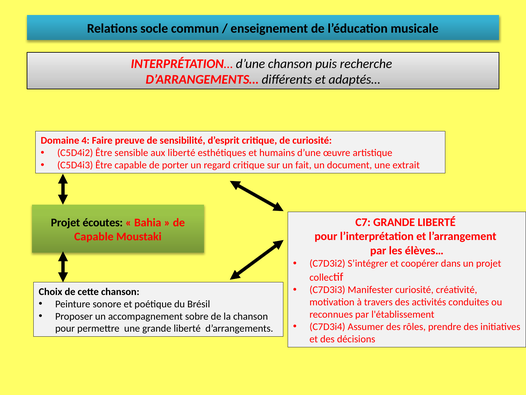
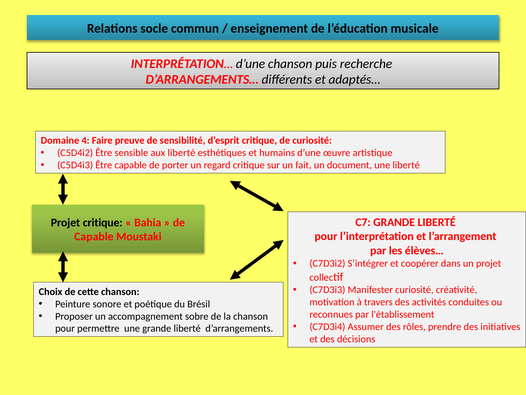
une extrait: extrait -> liberté
Projet écoutes: écoutes -> critique
